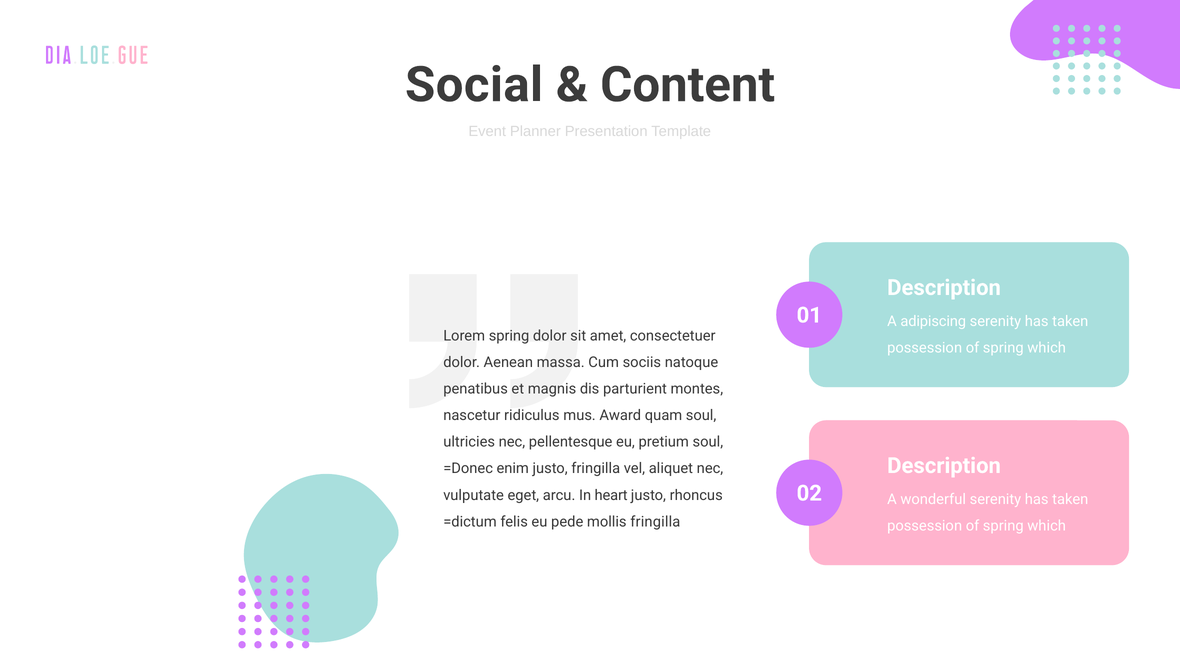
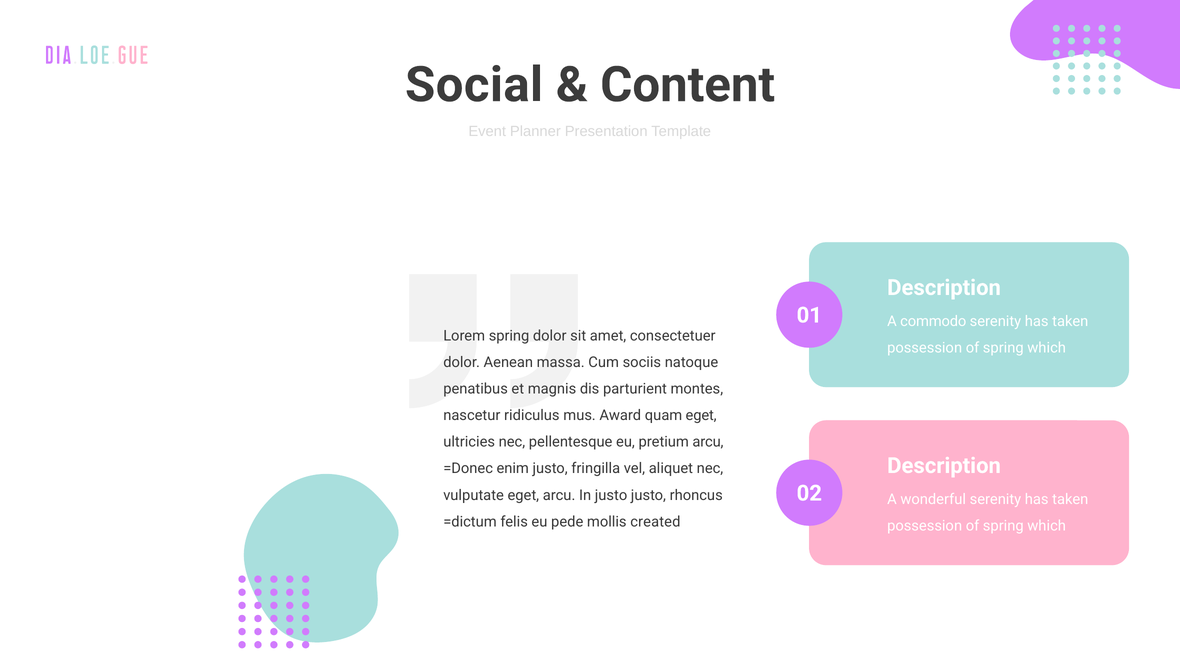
adipiscing: adipiscing -> commodo
quam soul: soul -> eget
pretium soul: soul -> arcu
In heart: heart -> justo
mollis fringilla: fringilla -> created
